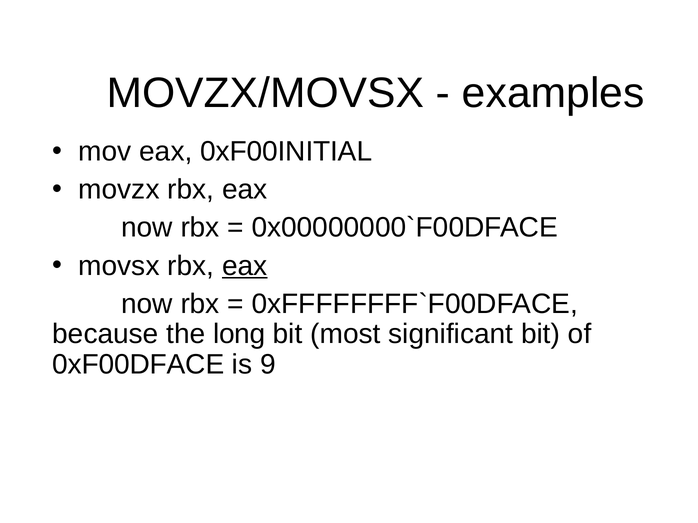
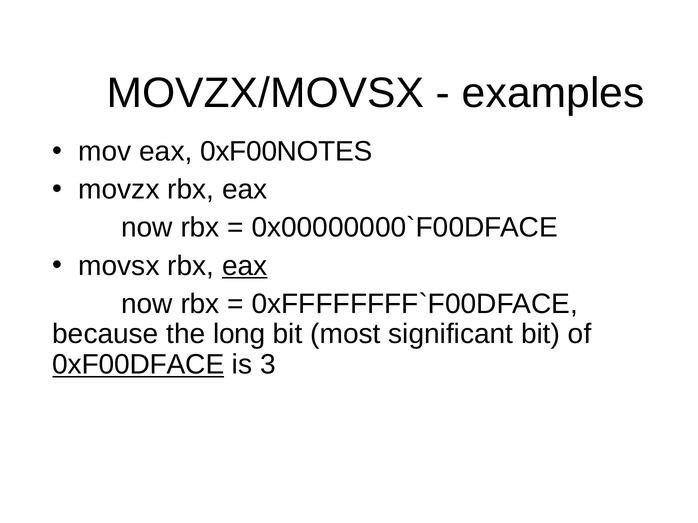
0xF00INITIAL: 0xF00INITIAL -> 0xF00NOTES
0xF00DFACE underline: none -> present
9: 9 -> 3
